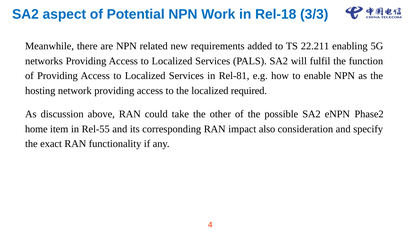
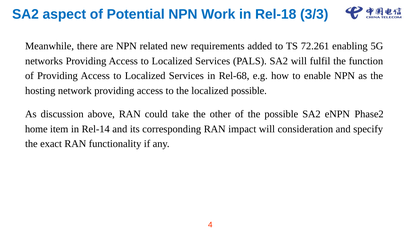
22.211: 22.211 -> 72.261
Rel-81: Rel-81 -> Rel-68
localized required: required -> possible
Rel-55: Rel-55 -> Rel-14
impact also: also -> will
